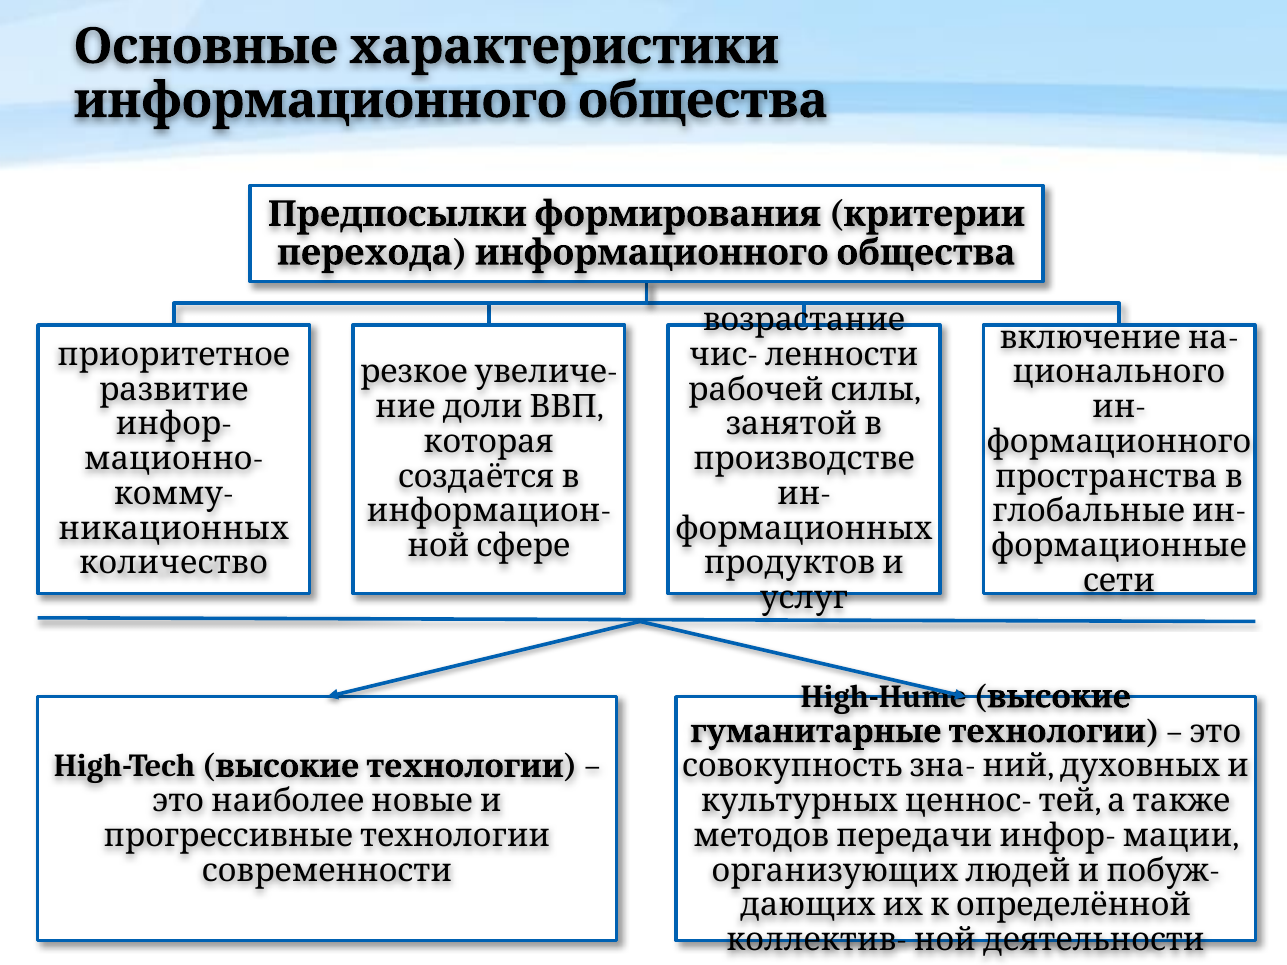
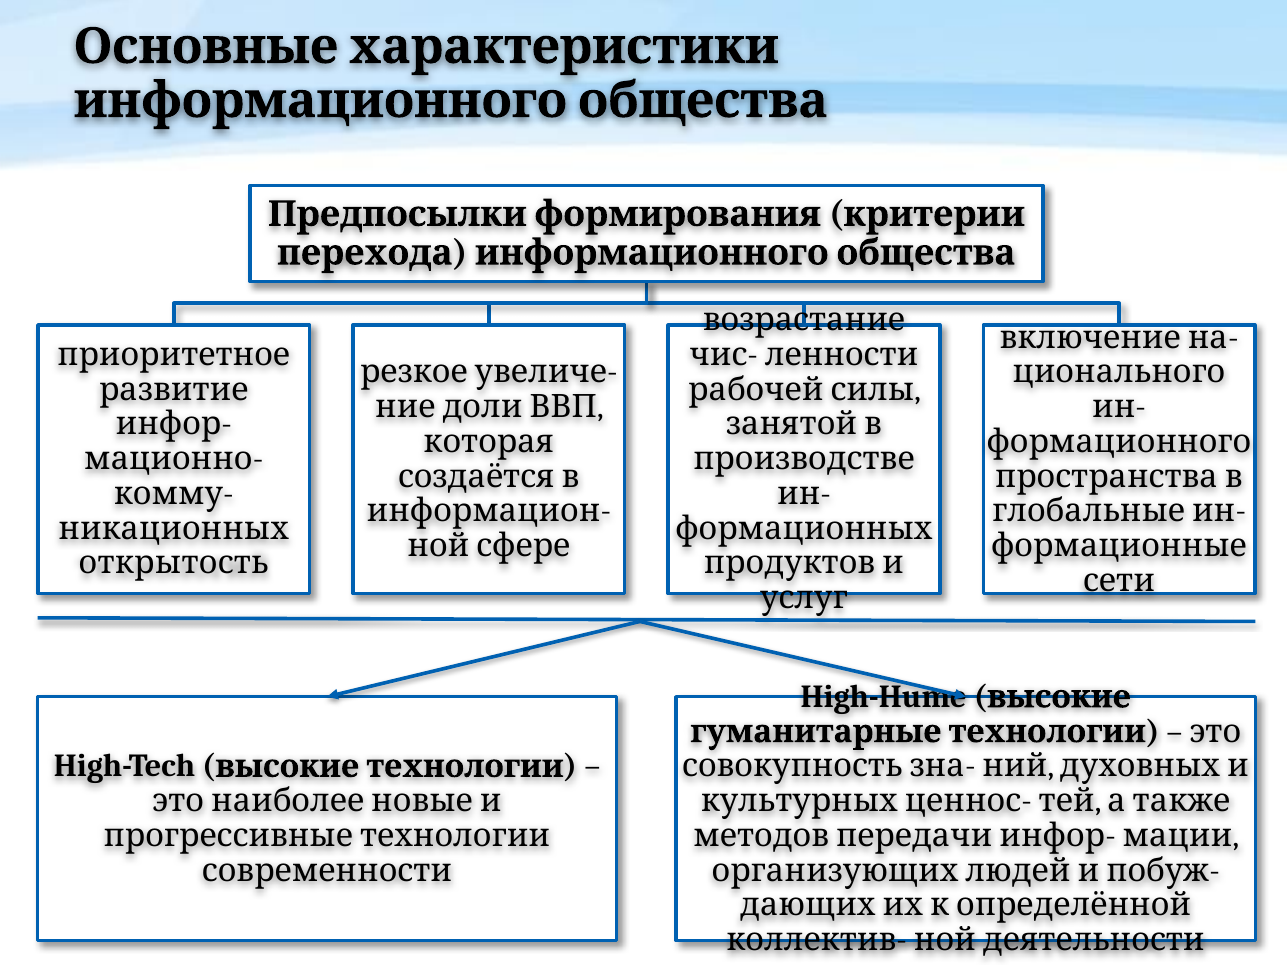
количество: количество -> открытость
